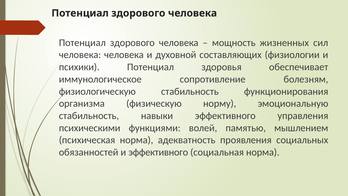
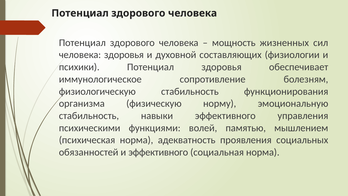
человека человека: человека -> здоровья
